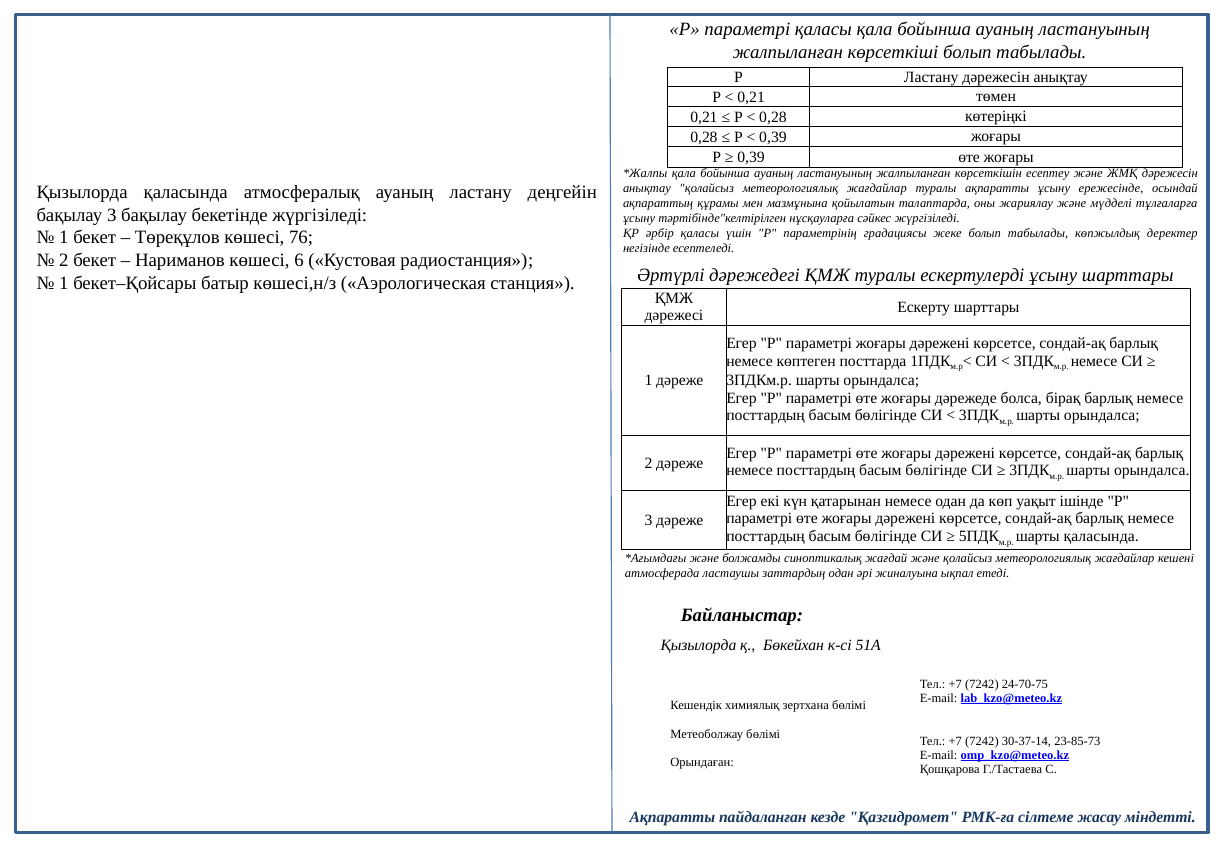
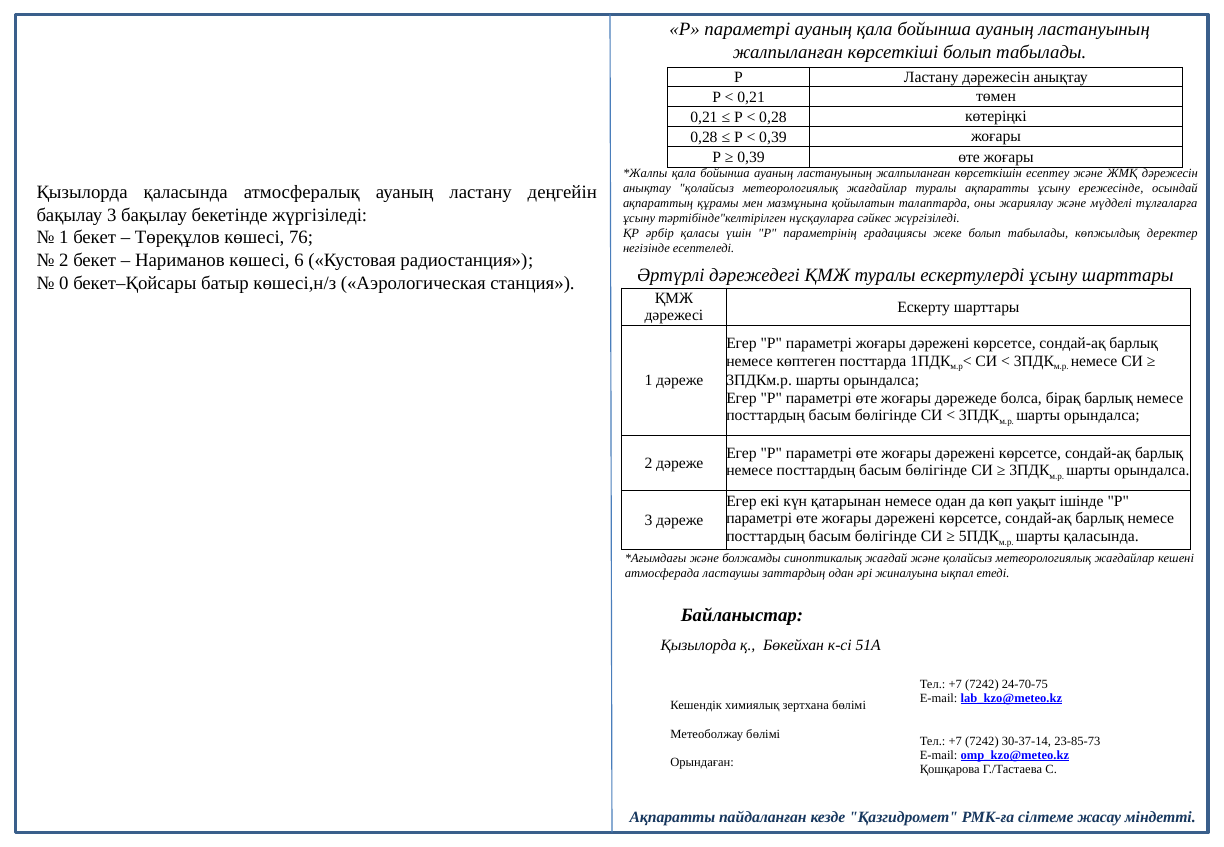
параметрі қаласы: қаласы -> ауаның
1 at (64, 283): 1 -> 0
